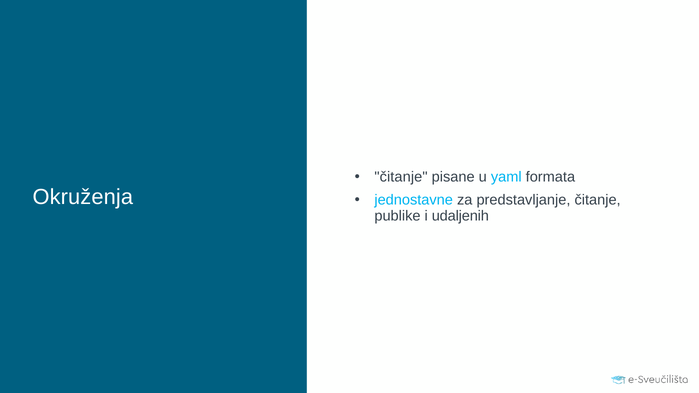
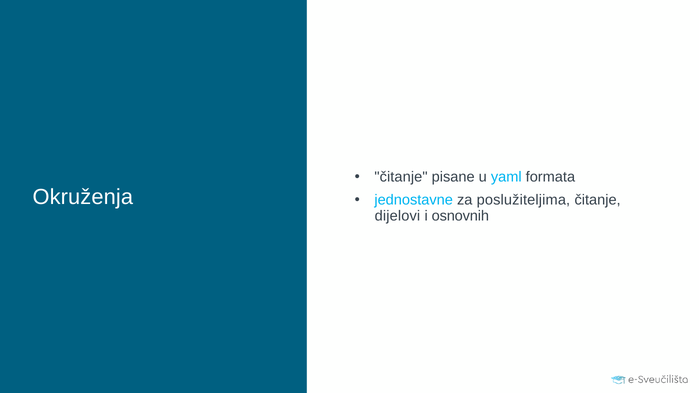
predstavljanje: predstavljanje -> poslužiteljima
publike: publike -> dijelovi
udaljenih: udaljenih -> osnovnih
